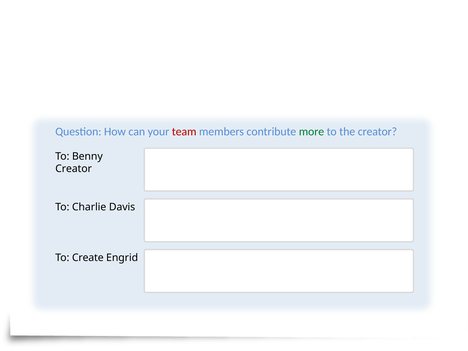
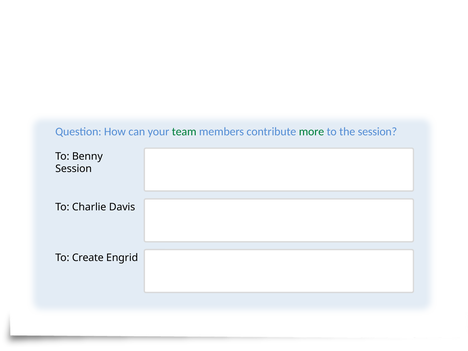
team colour: red -> green
the creator: creator -> session
Creator at (74, 169): Creator -> Session
